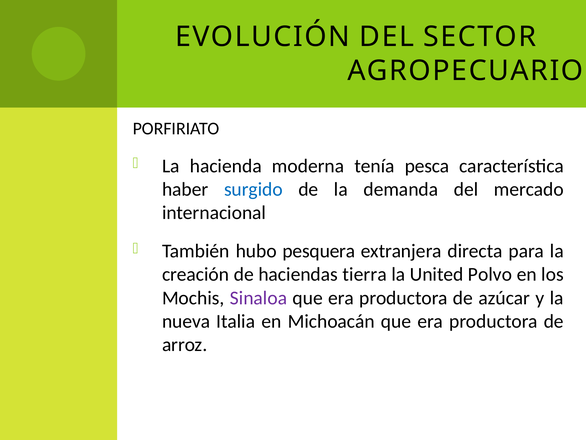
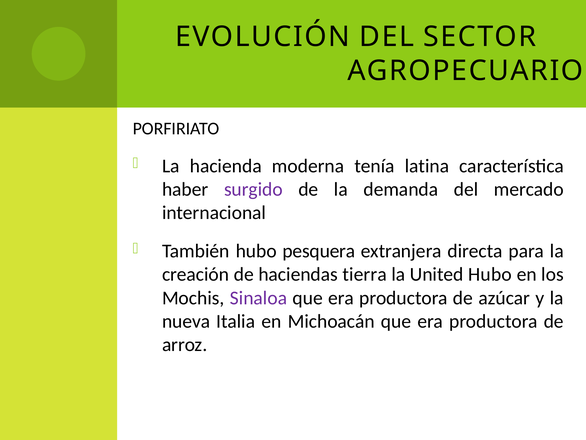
pesca: pesca -> latina
surgido colour: blue -> purple
United Polvo: Polvo -> Hubo
